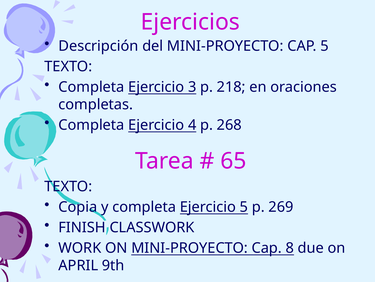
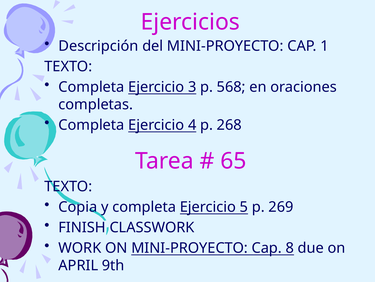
CAP 5: 5 -> 1
218: 218 -> 568
